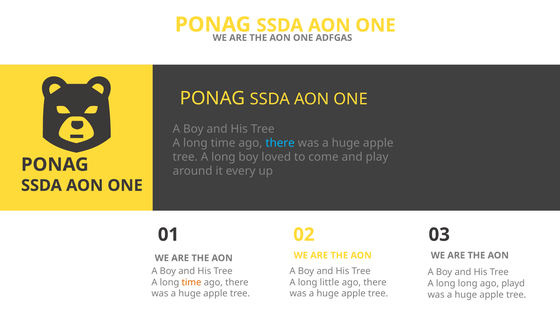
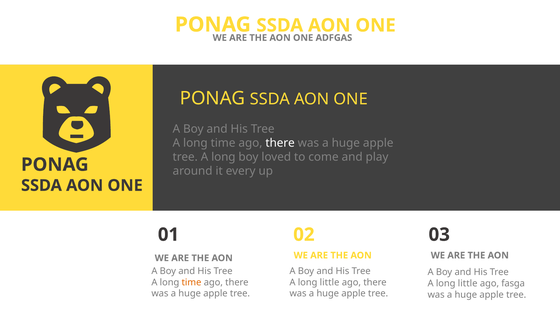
there at (280, 143) colour: light blue -> white
long at (468, 283): long -> little
playd: playd -> fasga
